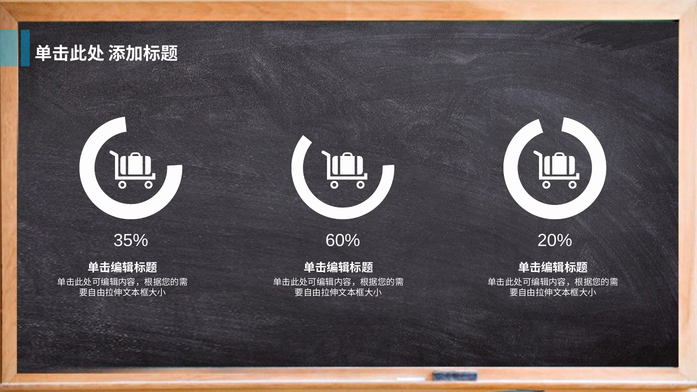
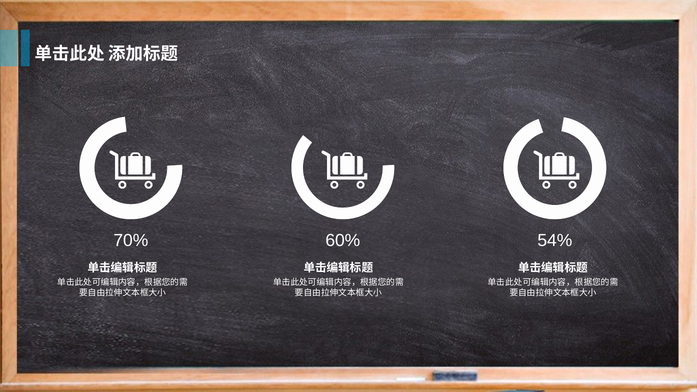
35%: 35% -> 70%
20%: 20% -> 54%
